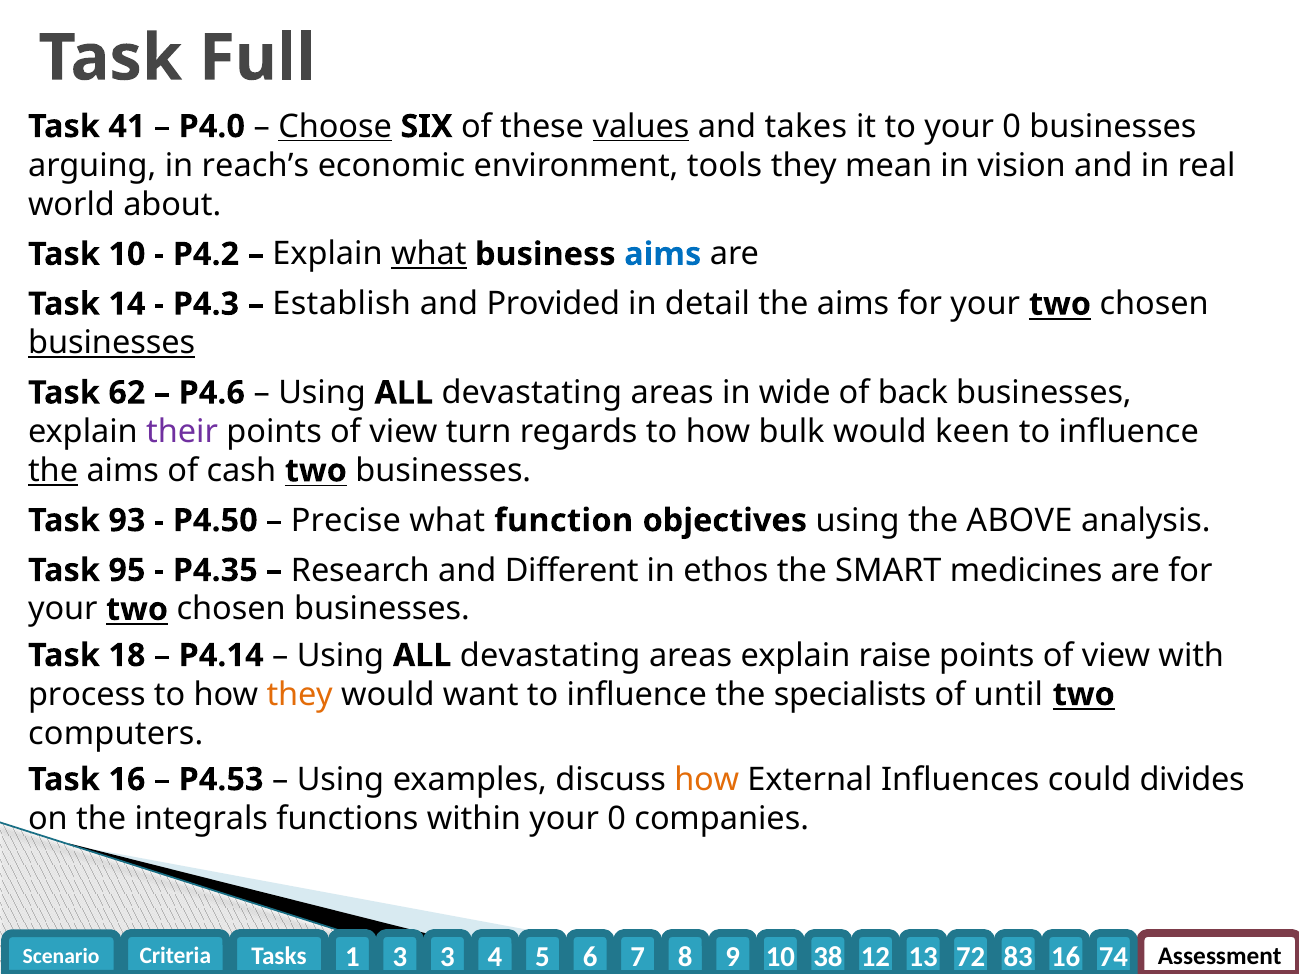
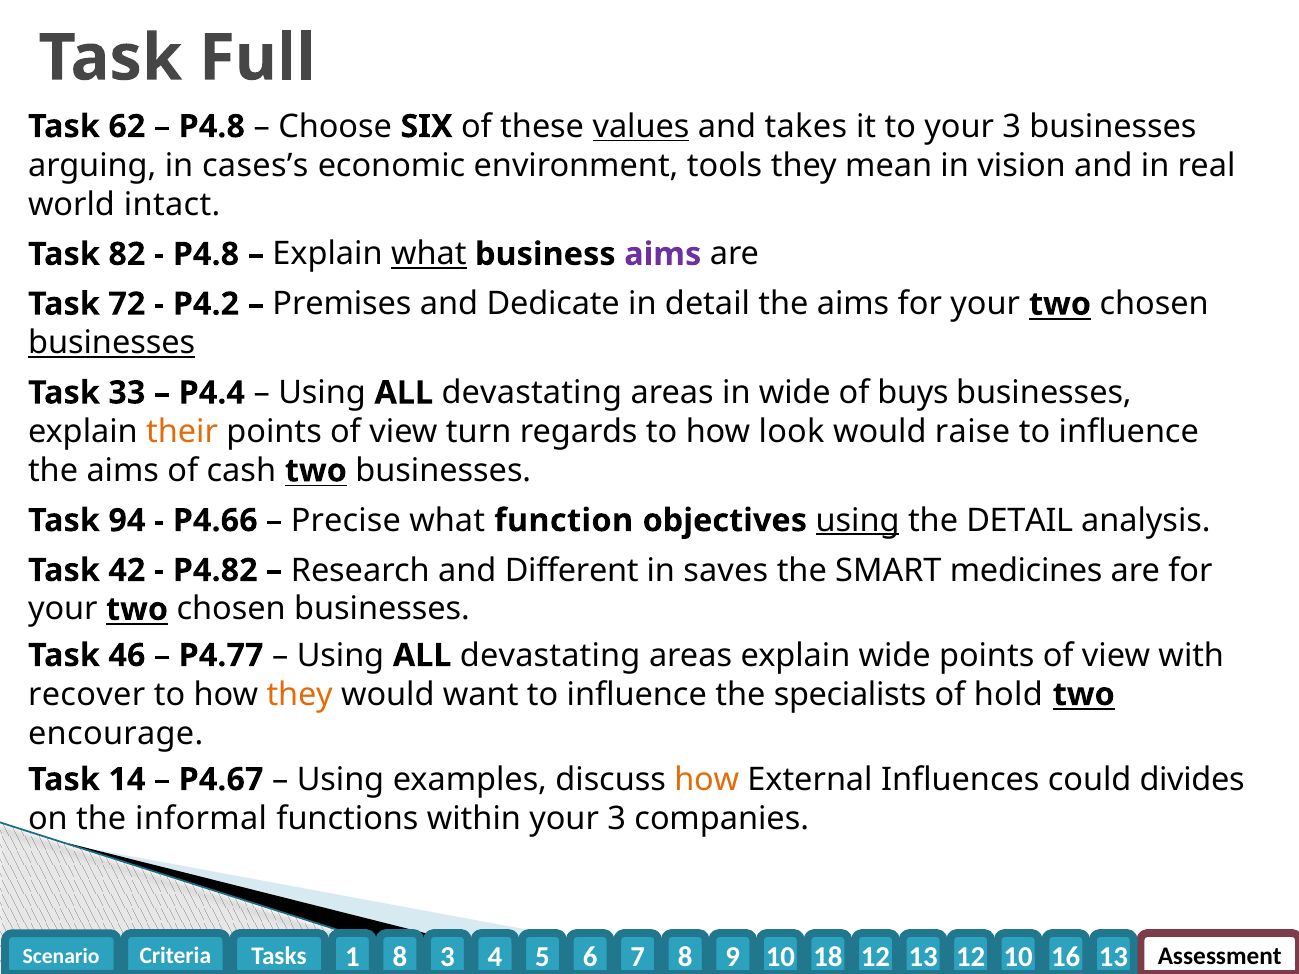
41: 41 -> 62
P4.0 at (212, 127): P4.0 -> P4.8
Choose underline: present -> none
to your 0: 0 -> 3
reach’s: reach’s -> cases’s
about: about -> intact
Task 10: 10 -> 82
P4.2 at (206, 254): P4.2 -> P4.8
aims at (663, 254) colour: blue -> purple
14: 14 -> 72
P4.3: P4.3 -> P4.2
Establish: Establish -> Premises
Provided: Provided -> Dedicate
62: 62 -> 33
P4.6: P4.6 -> P4.4
back: back -> buys
their colour: purple -> orange
bulk: bulk -> look
keen: keen -> raise
the at (53, 471) underline: present -> none
93: 93 -> 94
P4.50: P4.50 -> P4.66
using at (858, 521) underline: none -> present
the ABOVE: ABOVE -> DETAIL
95: 95 -> 42
P4.35: P4.35 -> P4.82
ethos: ethos -> saves
18: 18 -> 46
P4.14: P4.14 -> P4.77
explain raise: raise -> wide
process: process -> recover
until: until -> hold
computers: computers -> encourage
Task 16: 16 -> 14
P4.53: P4.53 -> P4.67
integrals: integrals -> informal
within your 0: 0 -> 3
3 at (400, 957): 3 -> 8
38: 38 -> 18
12 72: 72 -> 12
13 83: 83 -> 10
16 74: 74 -> 13
